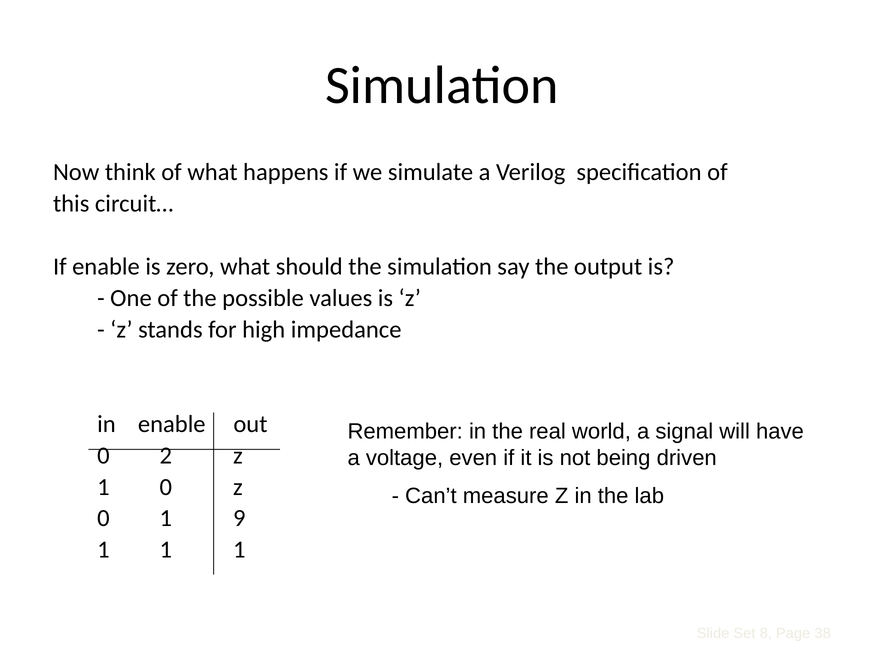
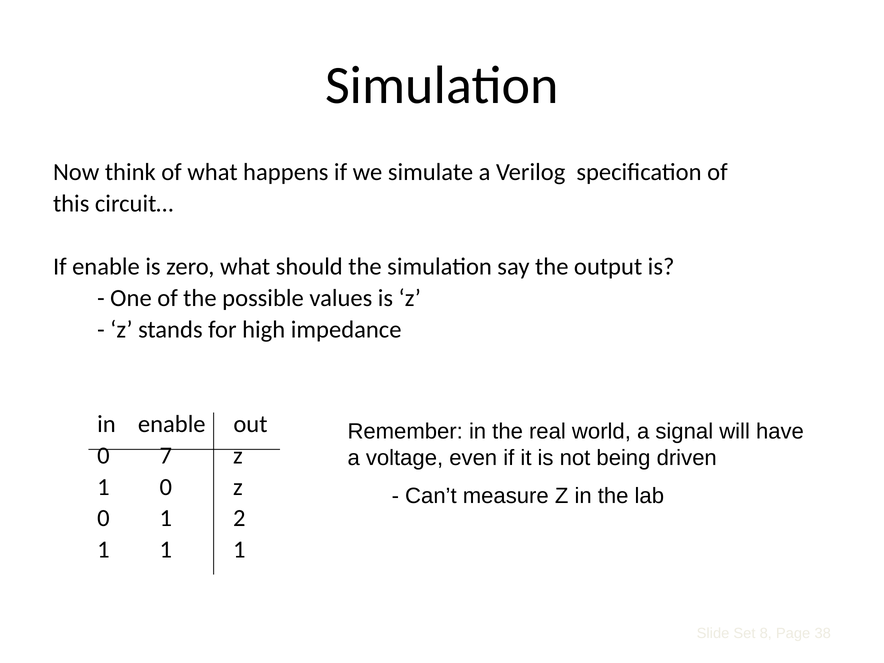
2: 2 -> 7
9: 9 -> 2
